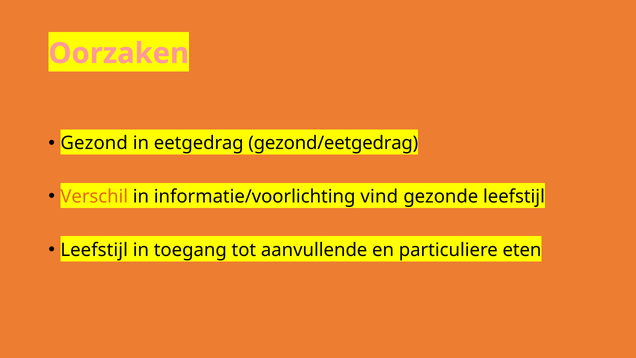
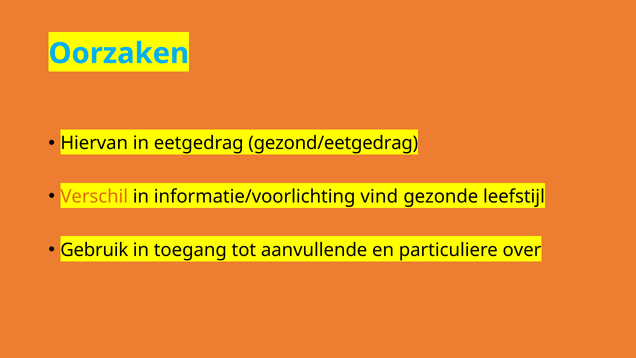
Oorzaken colour: pink -> light blue
Gezond: Gezond -> Hiervan
Leefstijl at (94, 250): Leefstijl -> Gebruik
eten: eten -> over
